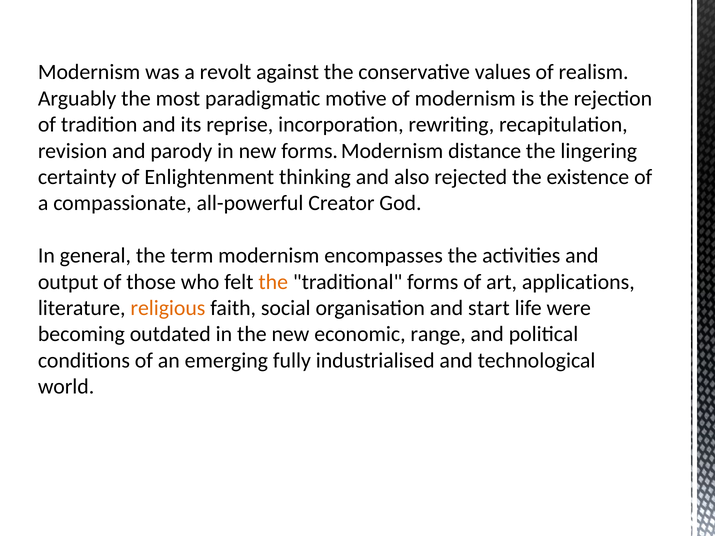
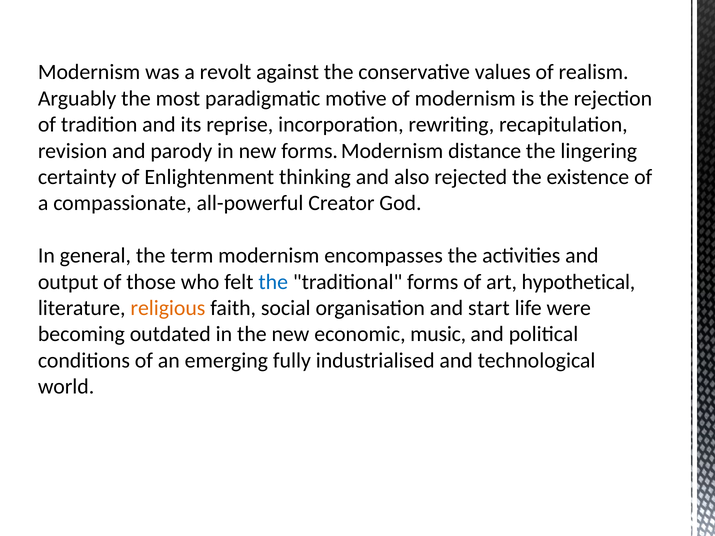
the at (273, 282) colour: orange -> blue
applications: applications -> hypothetical
range: range -> music
